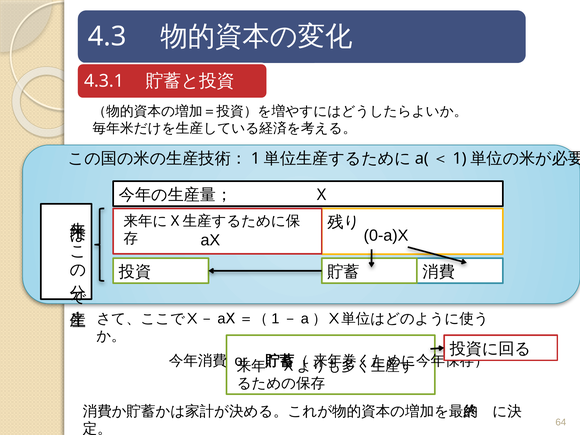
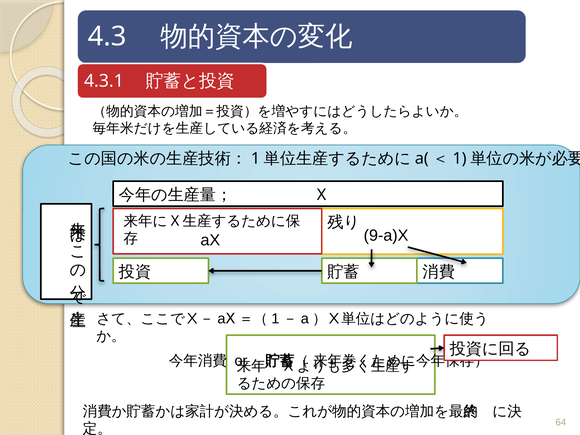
0-a)X: 0-a)X -> 9-a)X
